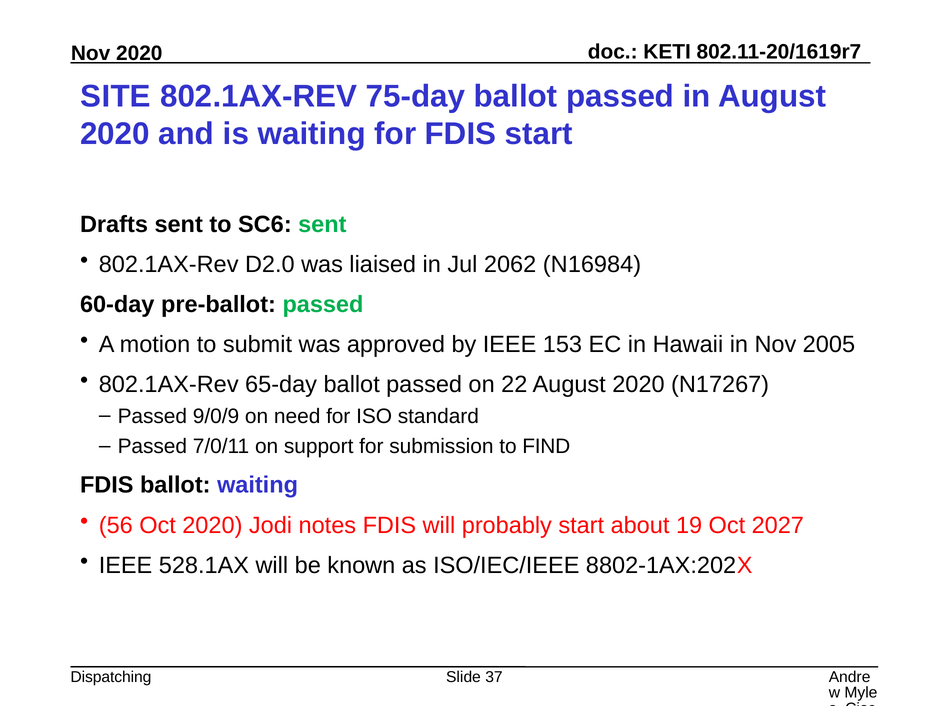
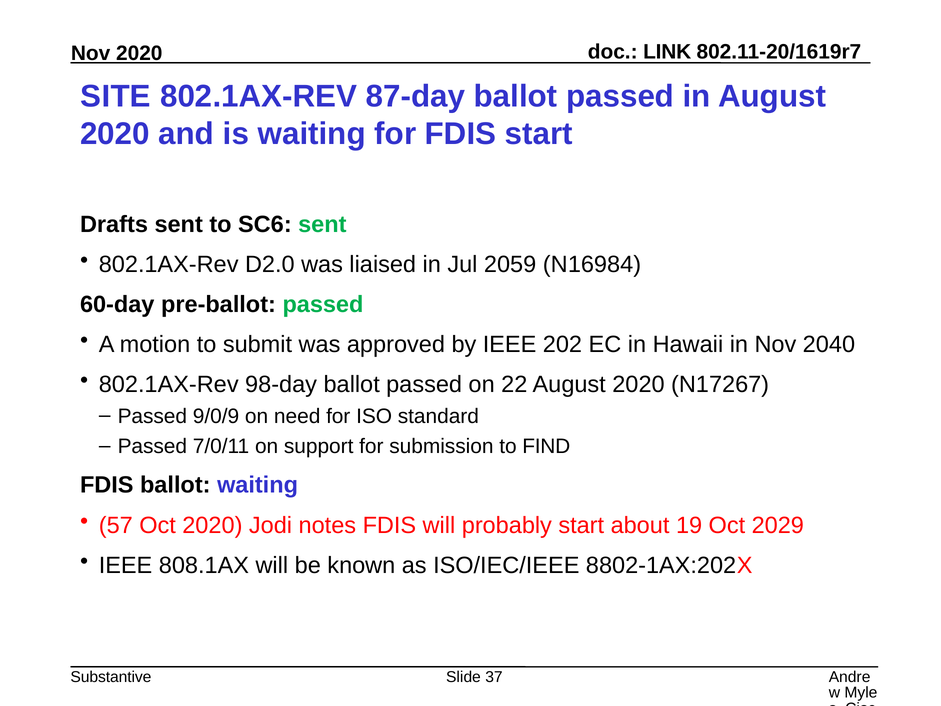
KETI: KETI -> LINK
75-day: 75-day -> 87-day
2062: 2062 -> 2059
153: 153 -> 202
2005: 2005 -> 2040
65-day: 65-day -> 98-day
56: 56 -> 57
2027: 2027 -> 2029
528.1AX: 528.1AX -> 808.1AX
Dispatching: Dispatching -> Substantive
